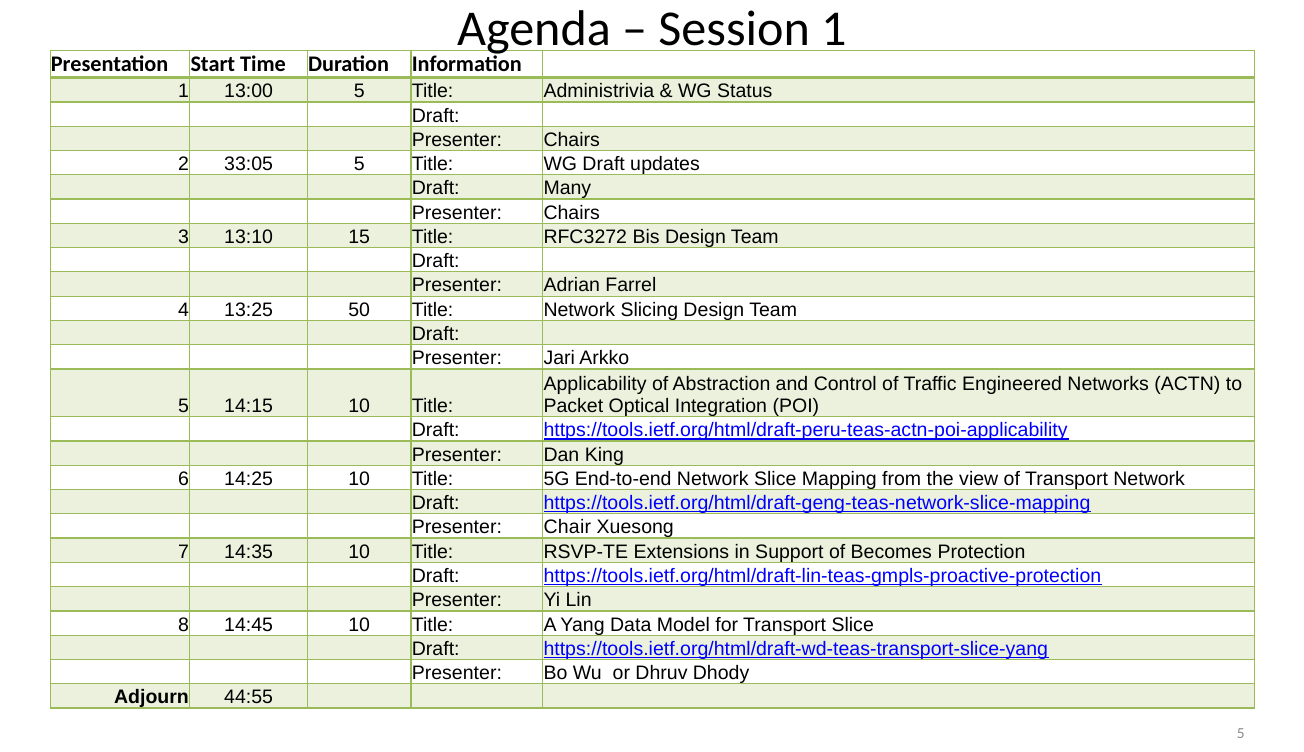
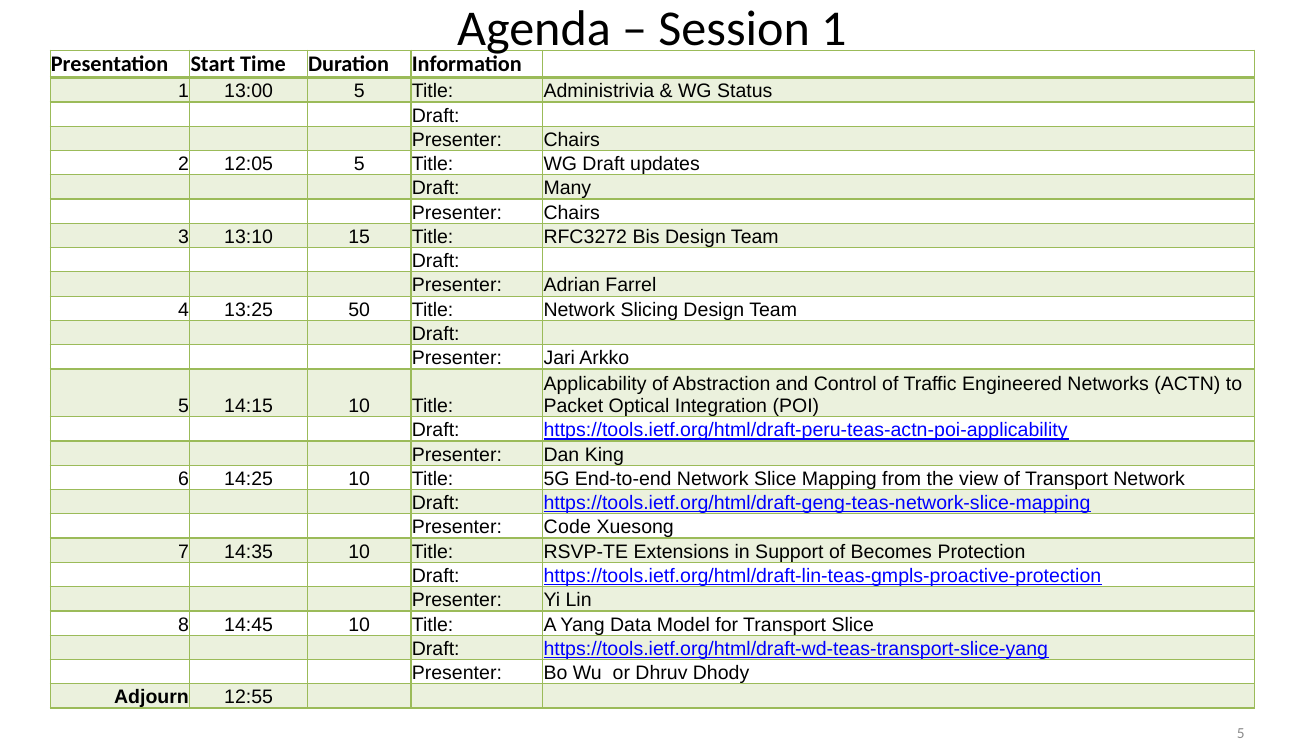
33:05: 33:05 -> 12:05
Chair: Chair -> Code
44:55: 44:55 -> 12:55
